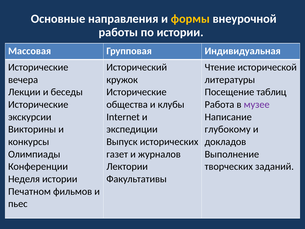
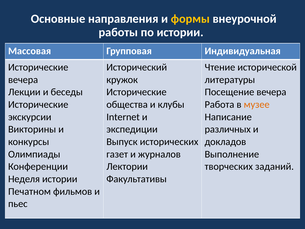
Посещение таблиц: таблиц -> вечера
музее colour: purple -> orange
глубокому: глубокому -> различных
